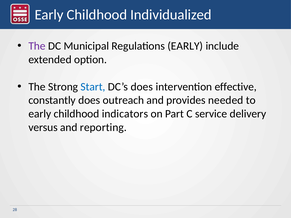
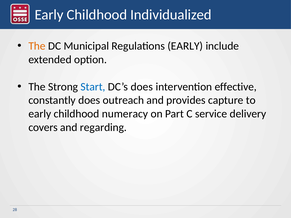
The at (37, 46) colour: purple -> orange
needed: needed -> capture
indicators: indicators -> numeracy
versus: versus -> covers
reporting: reporting -> regarding
